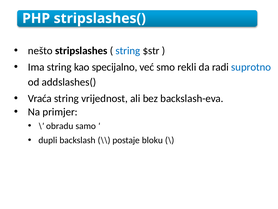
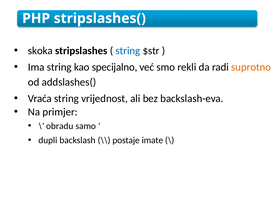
nešto: nešto -> skoka
suprotno colour: blue -> orange
bloku: bloku -> imate
